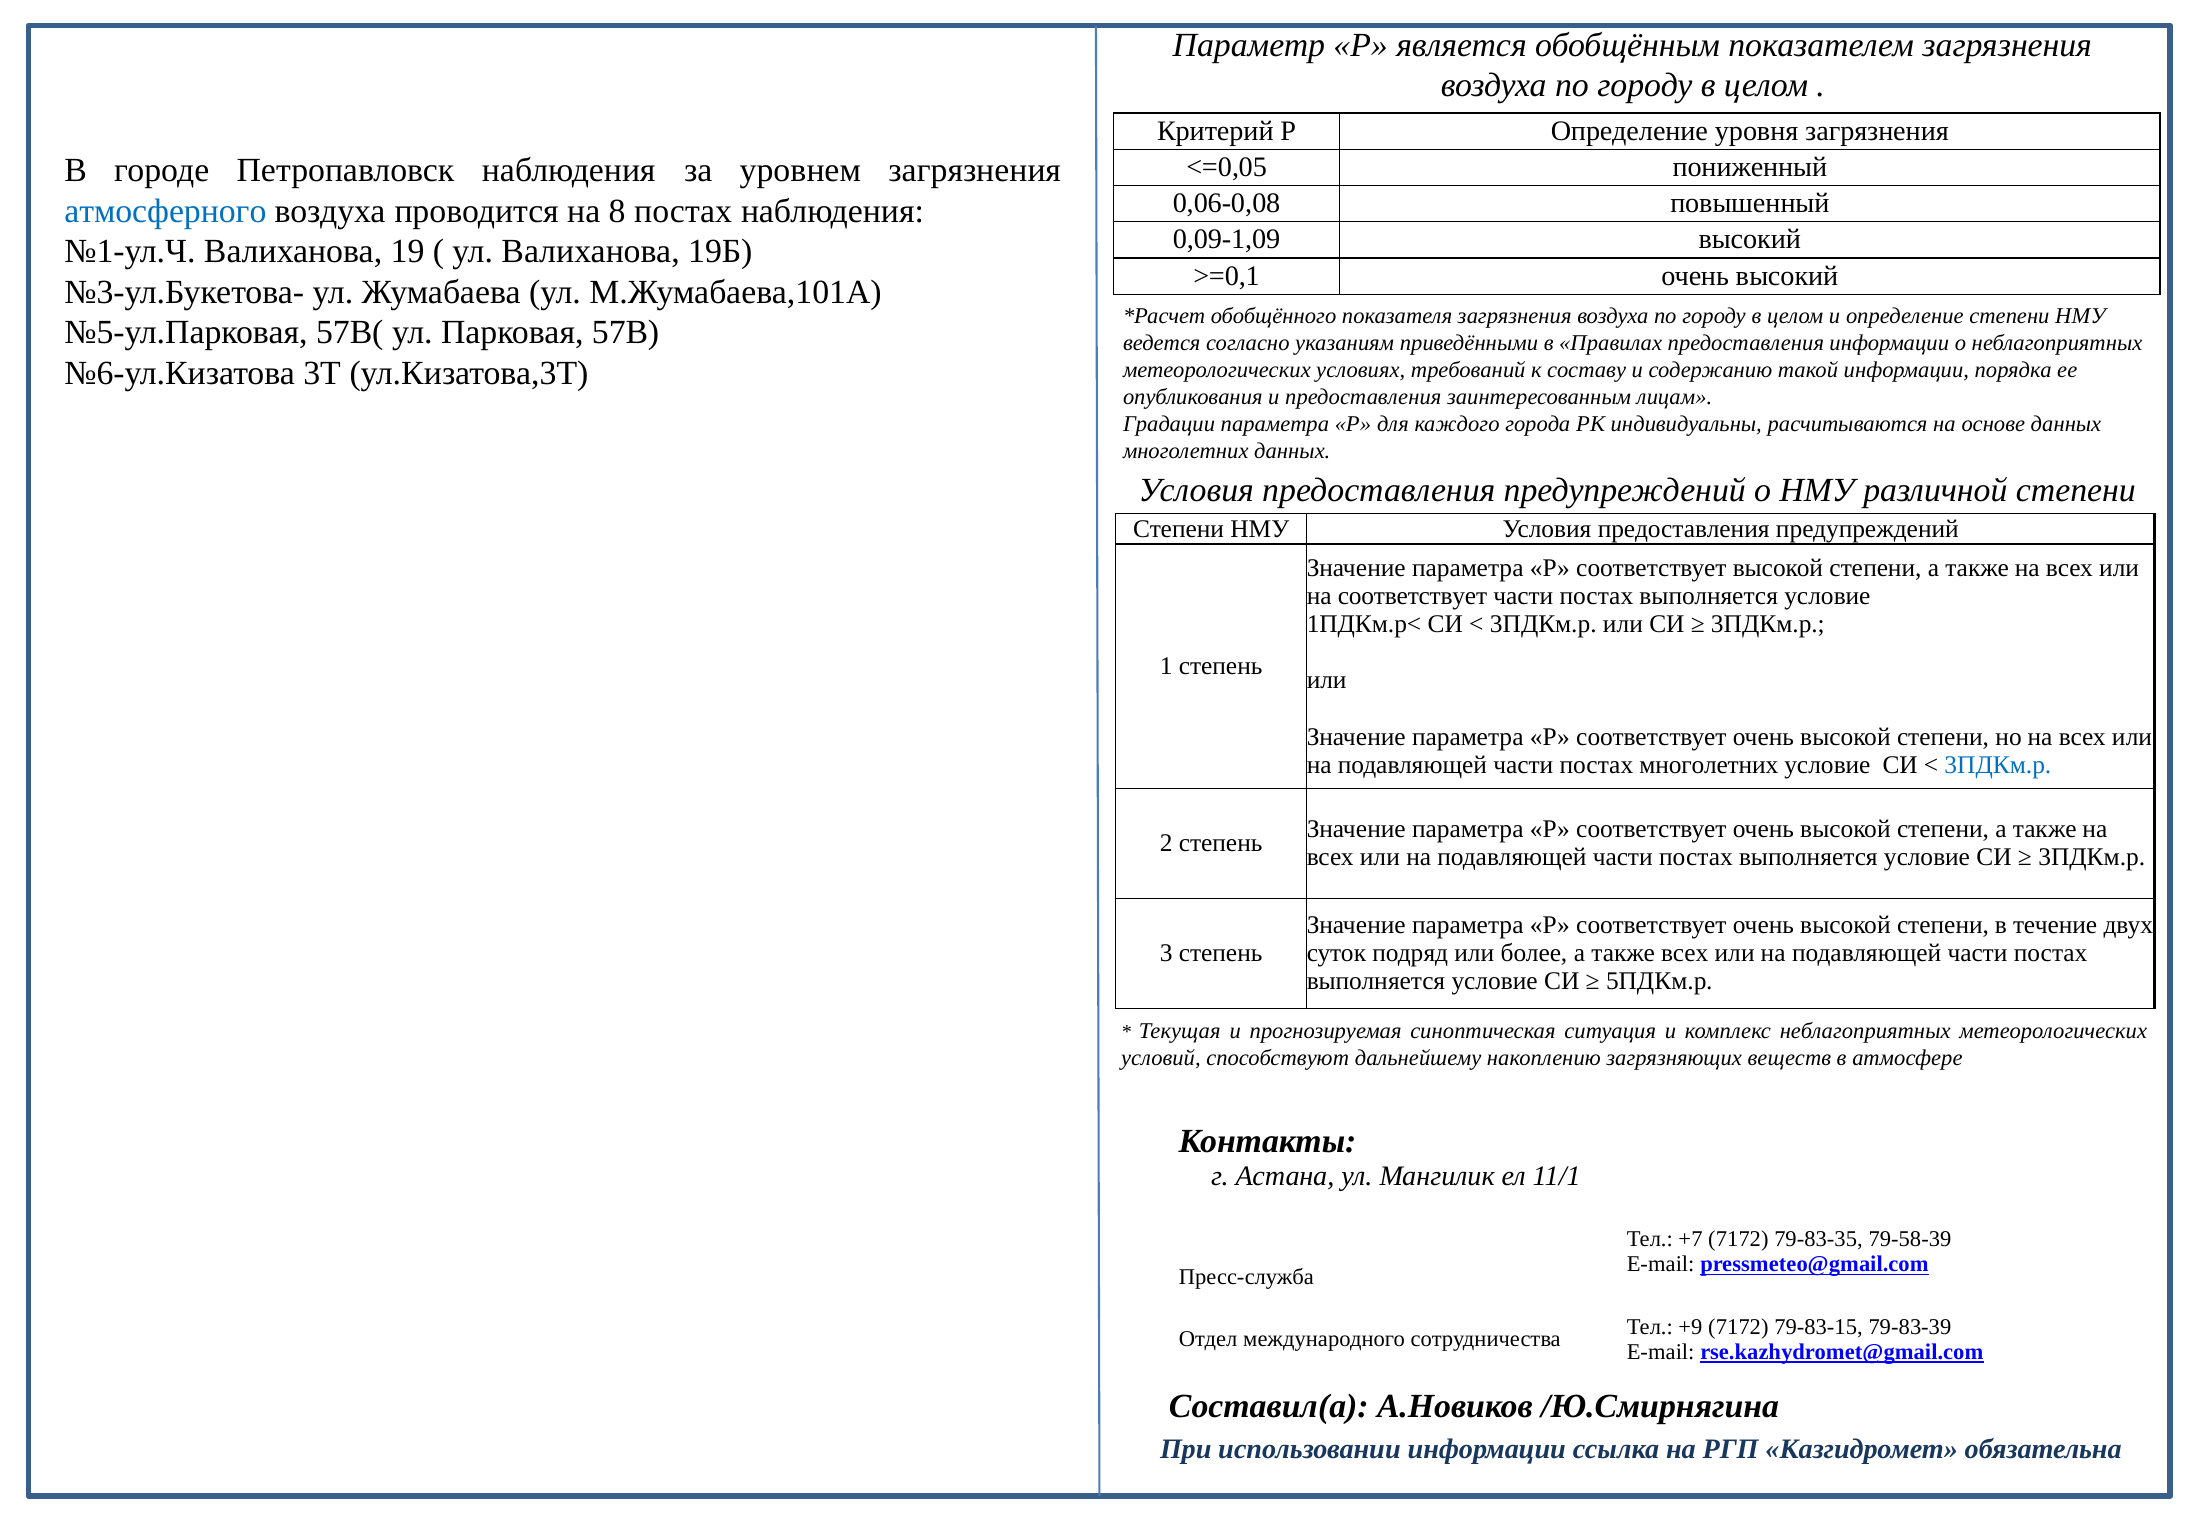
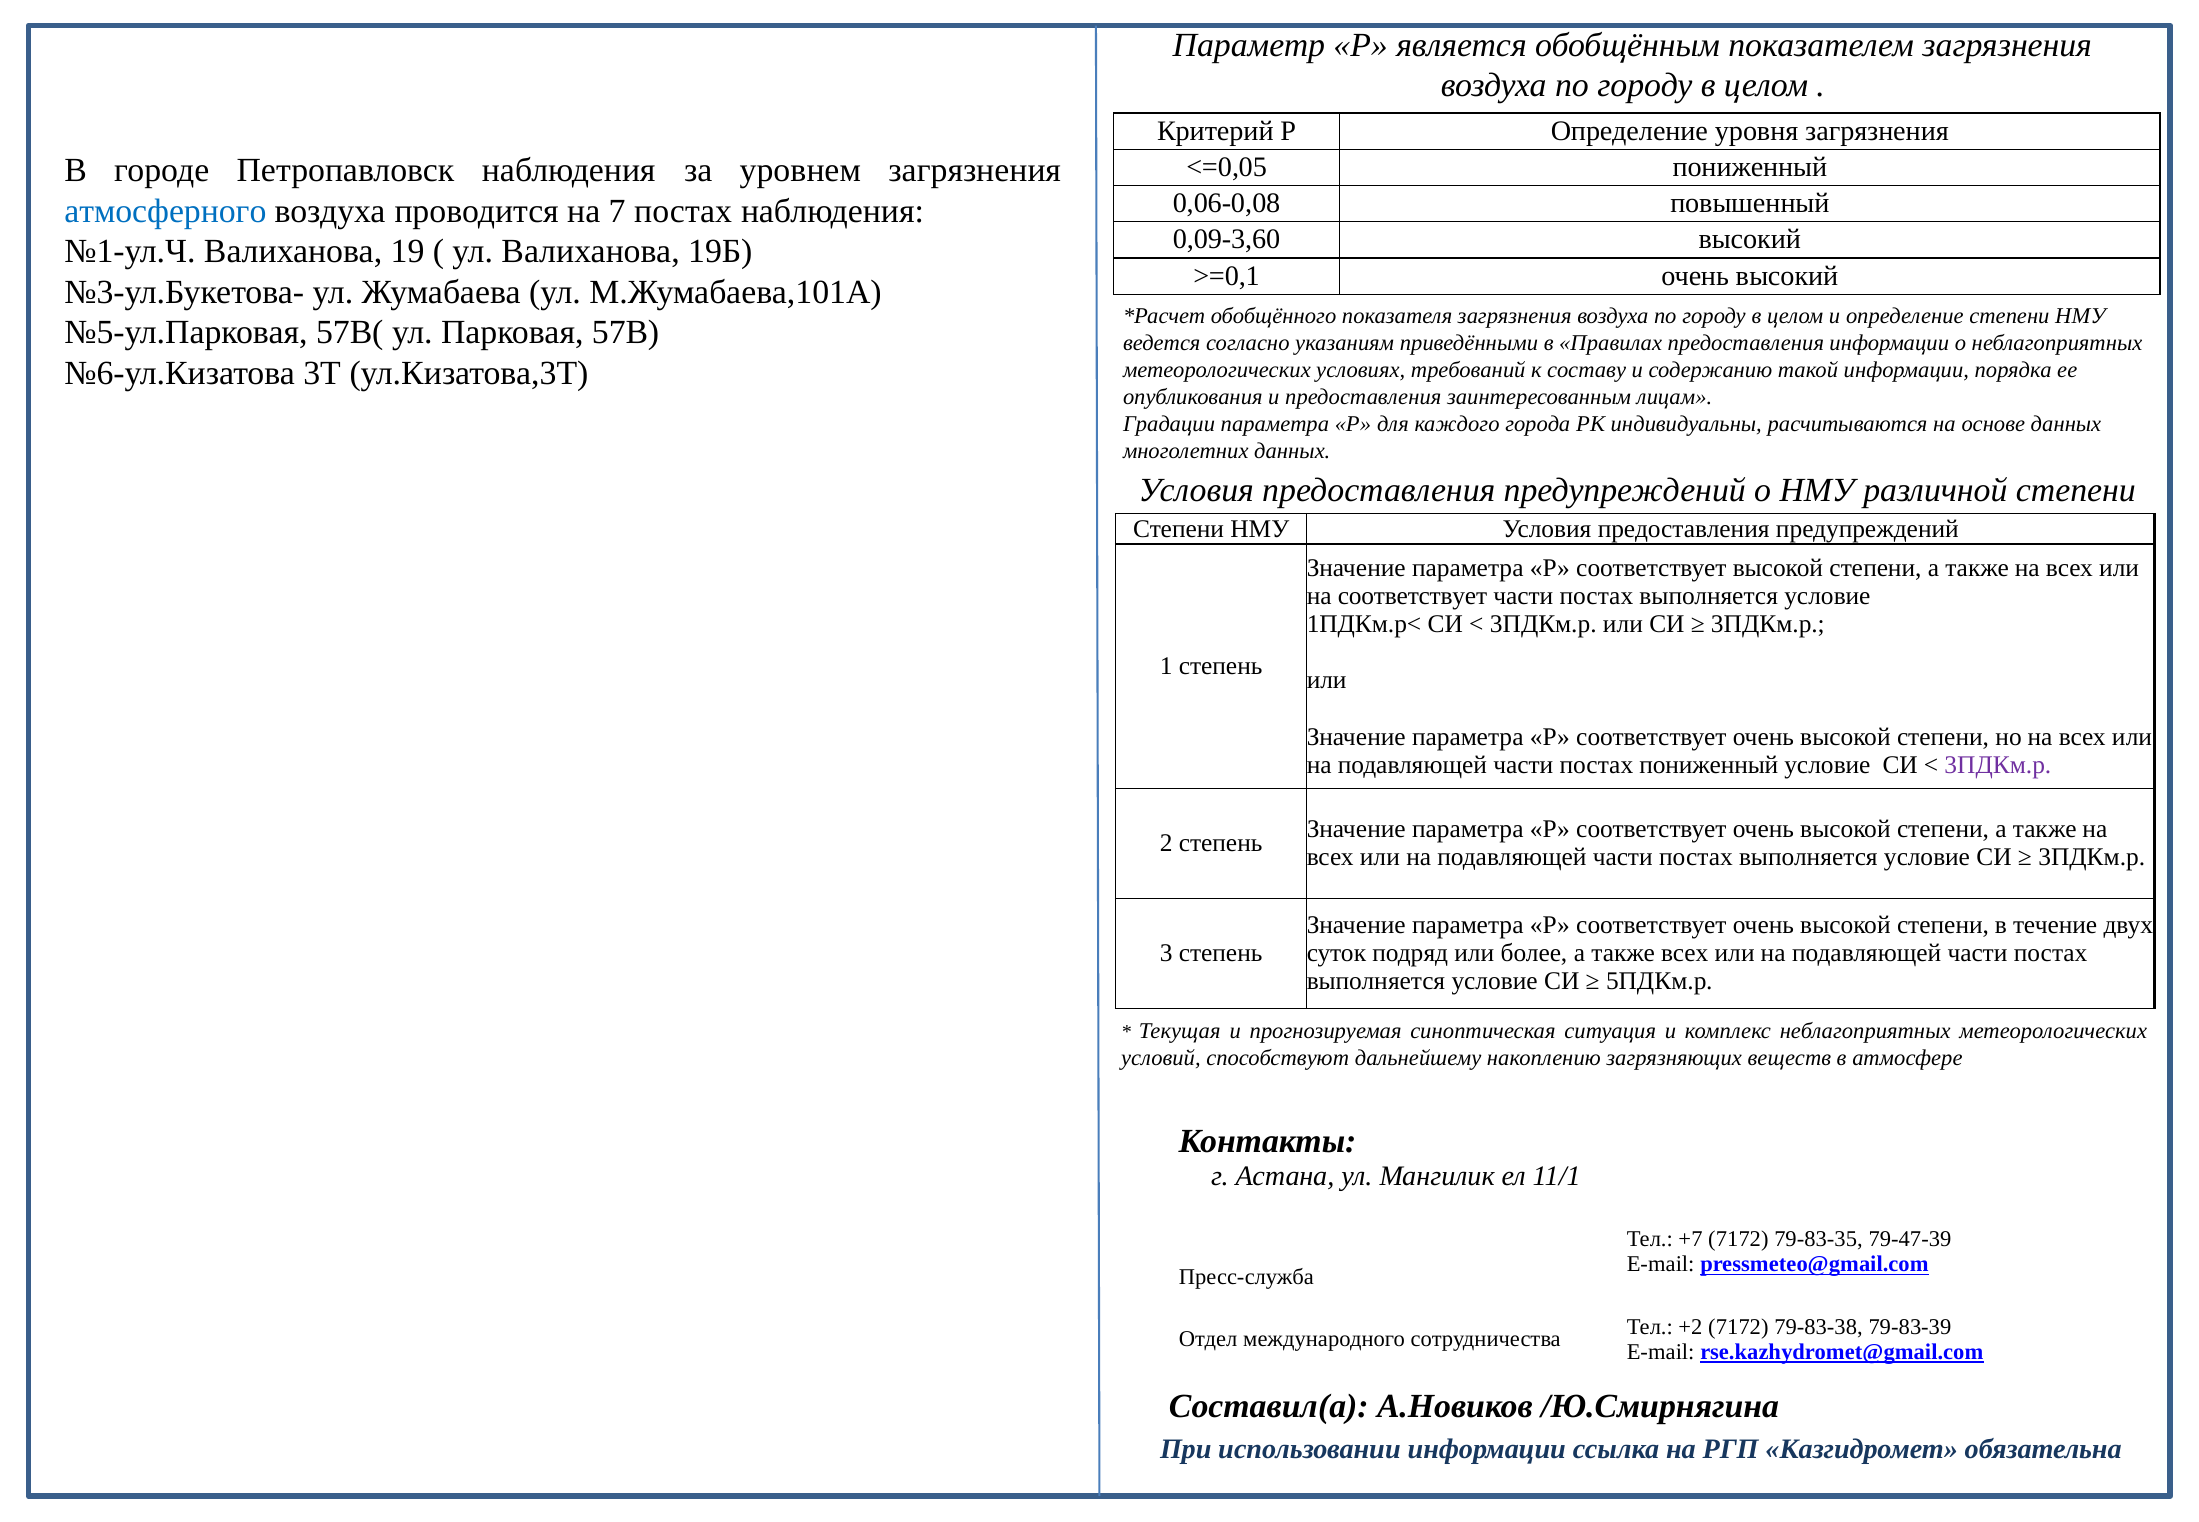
8: 8 -> 7
0,09-1,09: 0,09-1,09 -> 0,09-3,60
постах многолетних: многолетних -> пониженный
3ПДКм.р at (1998, 765) colour: blue -> purple
79-58-39: 79-58-39 -> 79-47-39
+9: +9 -> +2
79-83-15: 79-83-15 -> 79-83-38
